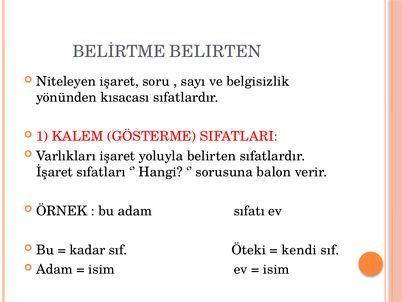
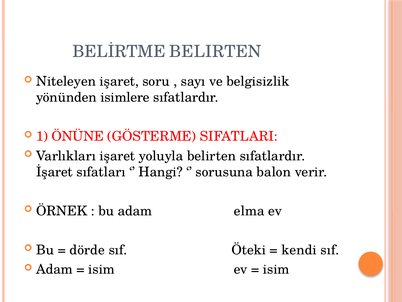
kısacası: kısacası -> isimlere
KALEM: KALEM -> ÖNÜNE
sıfatı: sıfatı -> elma
kadar: kadar -> dörde
